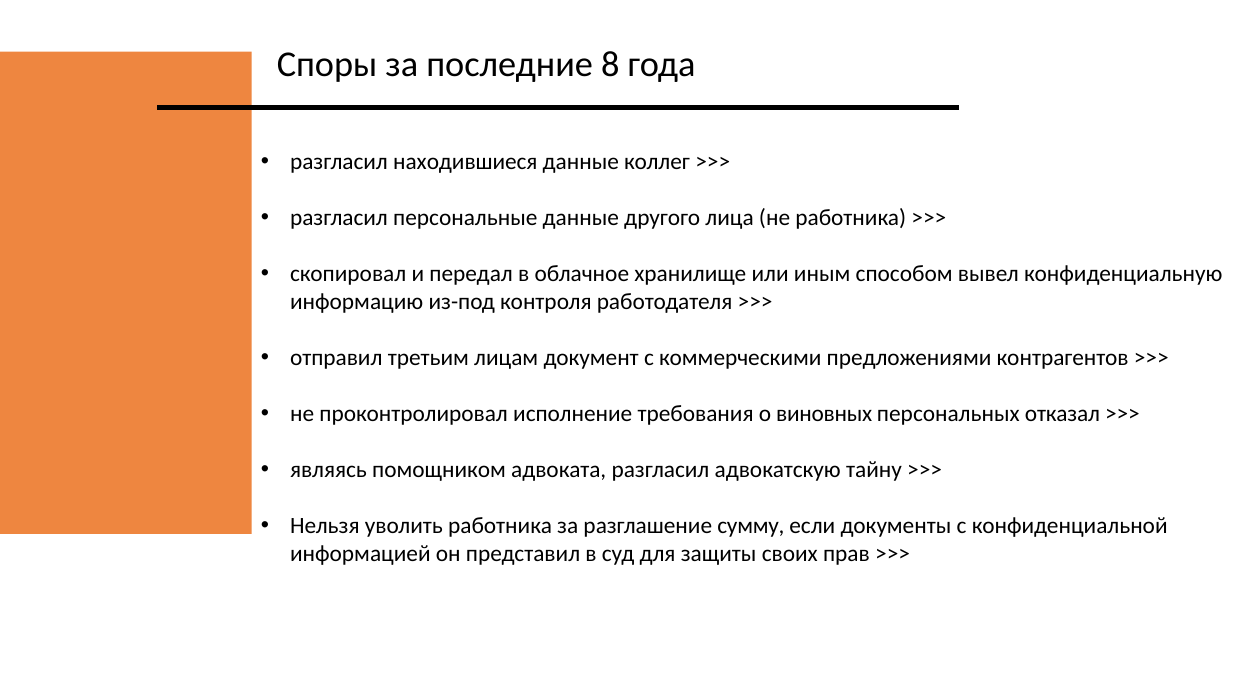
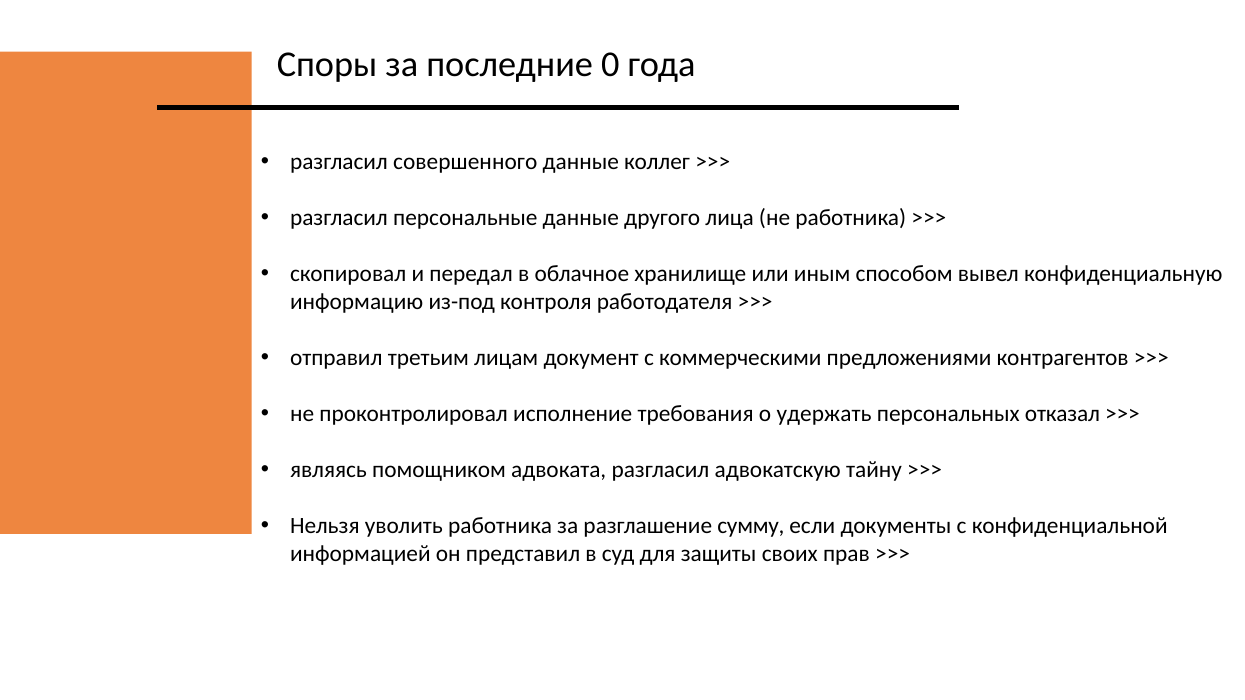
8: 8 -> 0
находившиеся: находившиеся -> совершенного
виновных: виновных -> удержать
